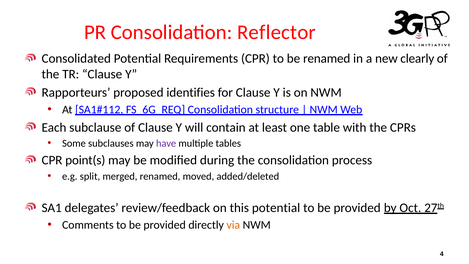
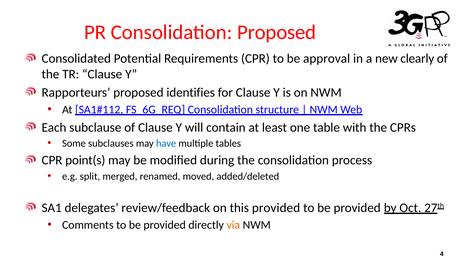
Consolidation Reflector: Reflector -> Proposed
be renamed: renamed -> approval
have colour: purple -> blue
this potential: potential -> provided
